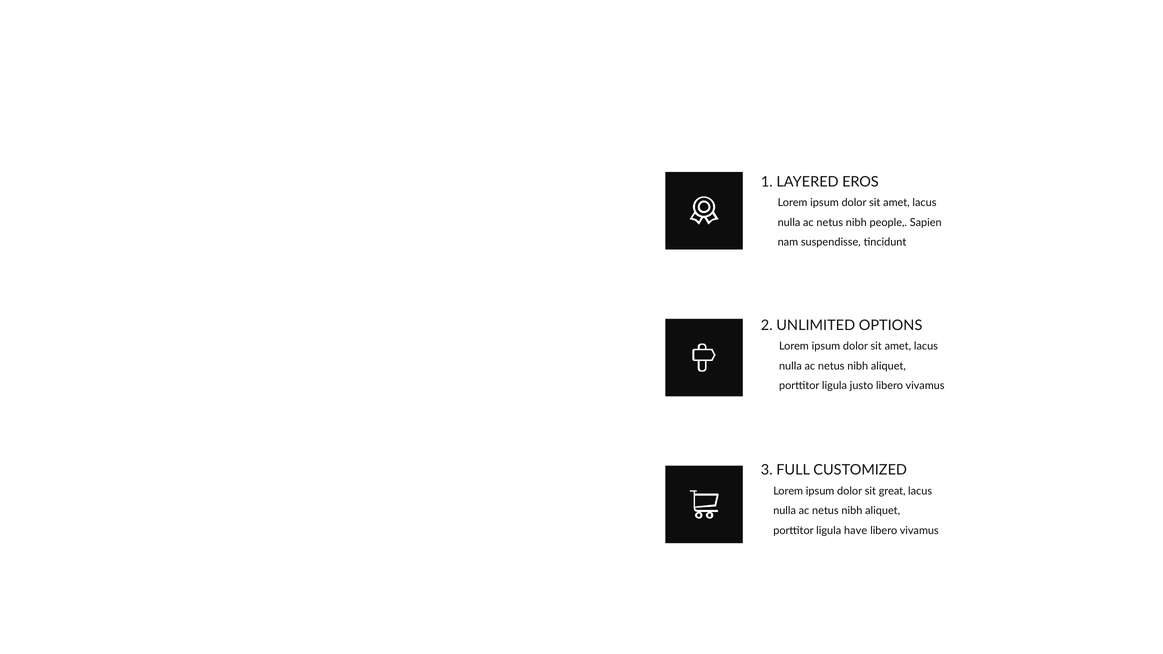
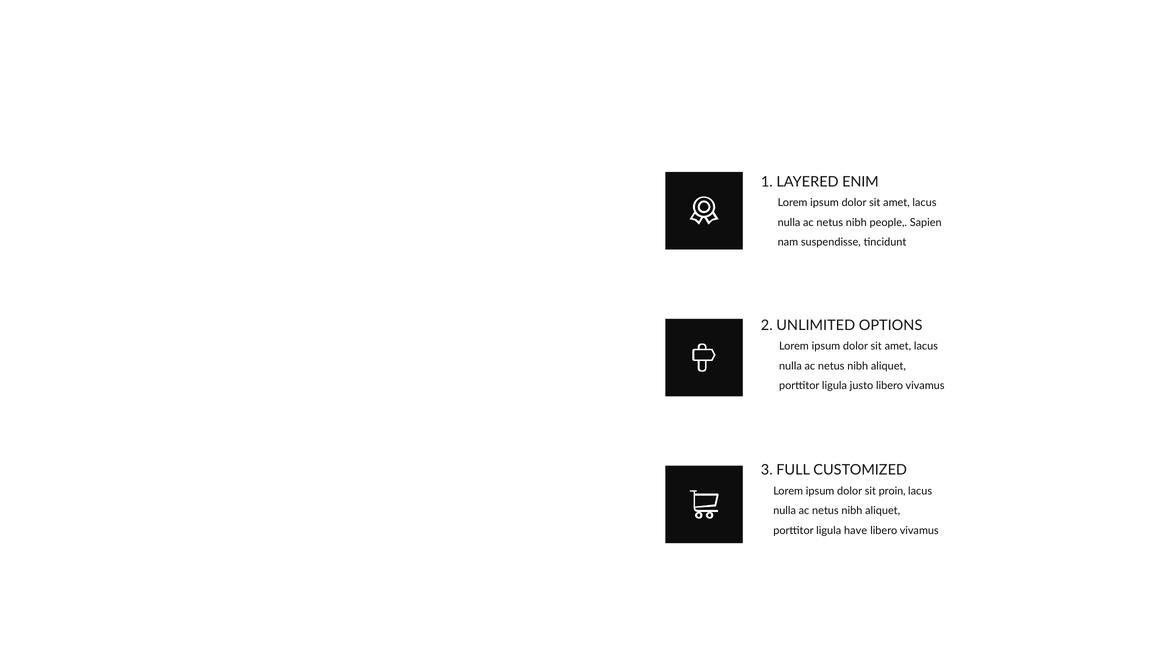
EROS: EROS -> ENIM
great: great -> proin
